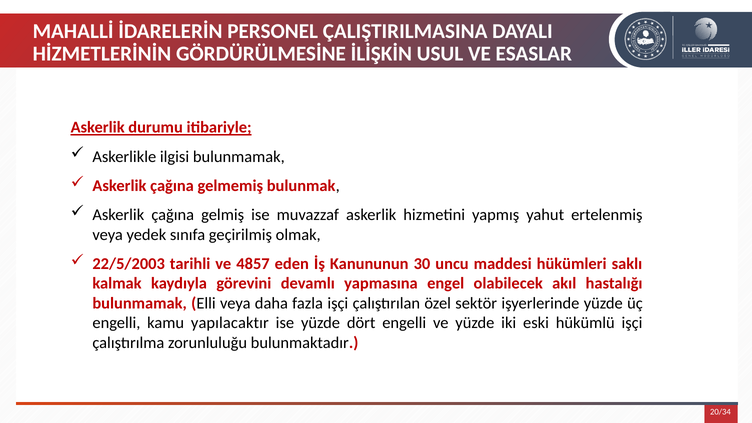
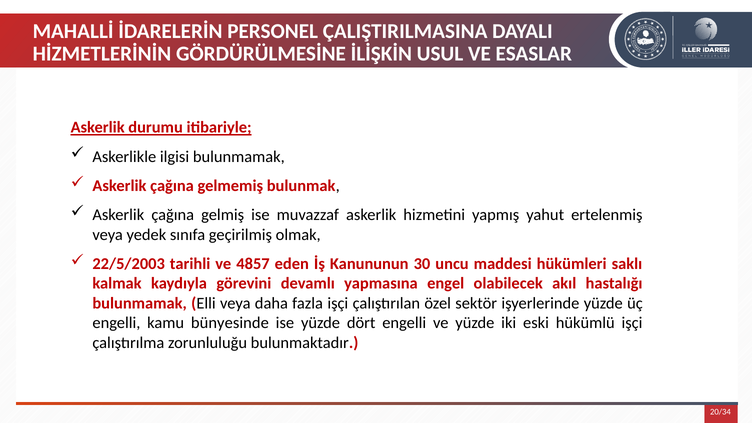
yapılacaktır: yapılacaktır -> bünyesinde
